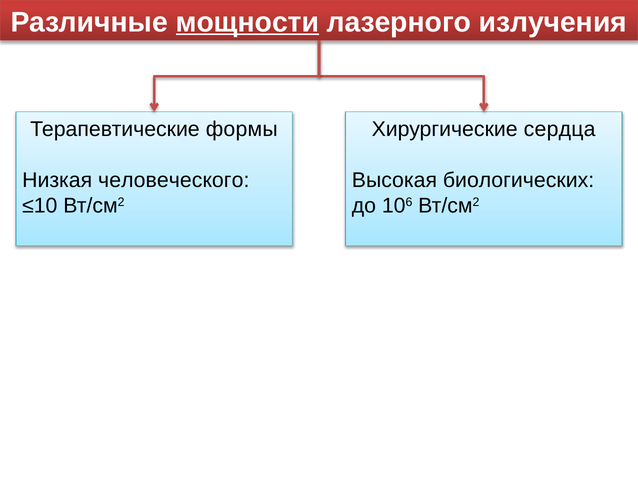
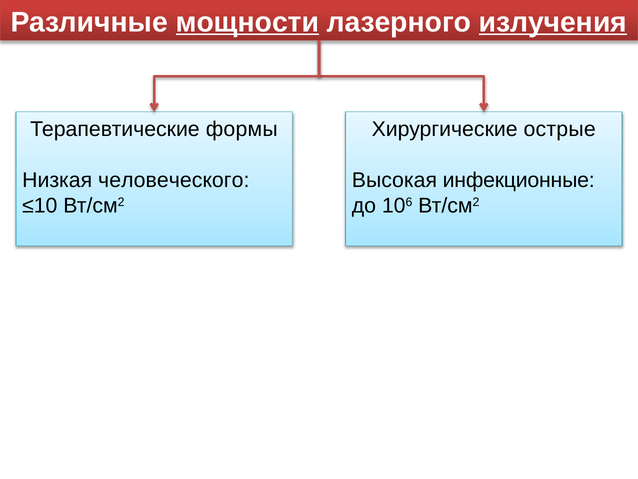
излучения underline: none -> present
сердца: сердца -> острые
биологических: биологических -> инфекционные
